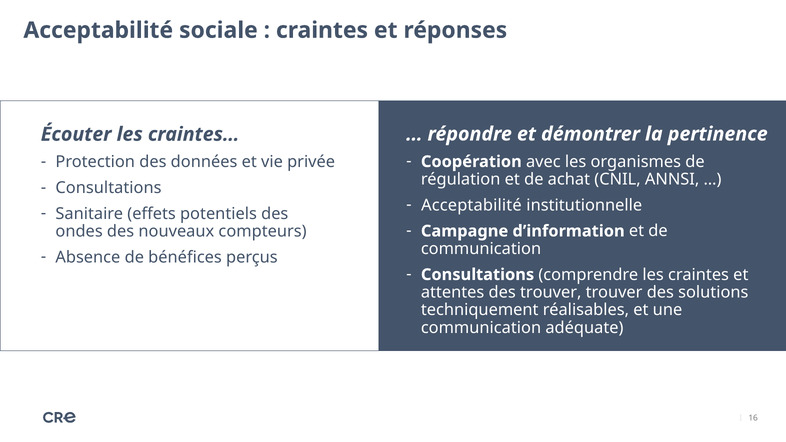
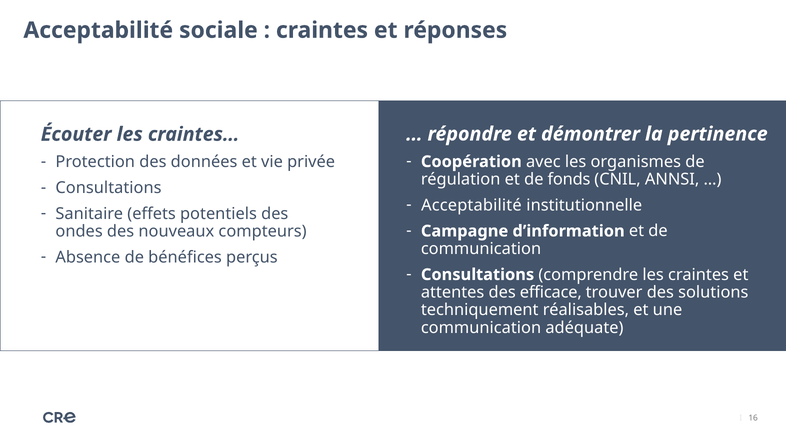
achat: achat -> fonds
des trouver: trouver -> efficace
